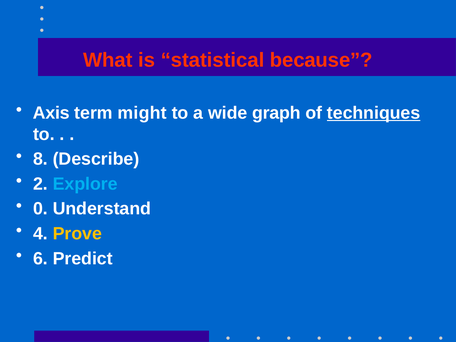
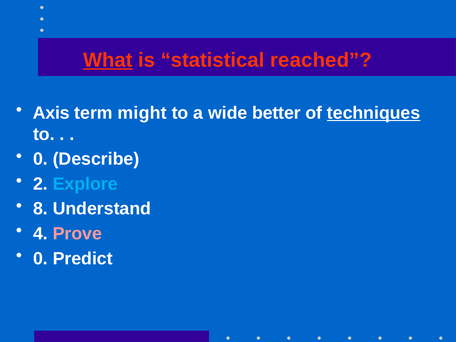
What underline: none -> present
because: because -> reached
graph: graph -> better
8 at (40, 159): 8 -> 0
0: 0 -> 8
Prove colour: yellow -> pink
6 at (40, 259): 6 -> 0
